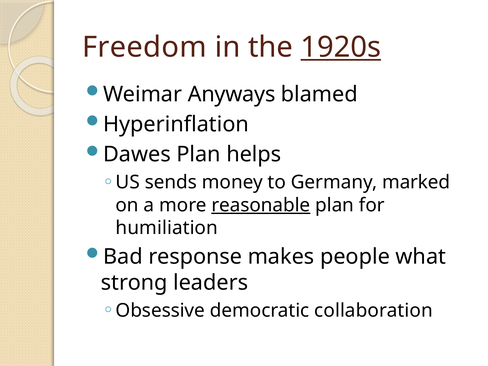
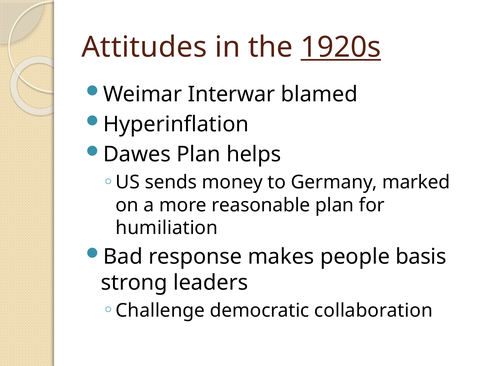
Freedom: Freedom -> Attitudes
Anyways: Anyways -> Interwar
reasonable underline: present -> none
what: what -> basis
Obsessive: Obsessive -> Challenge
